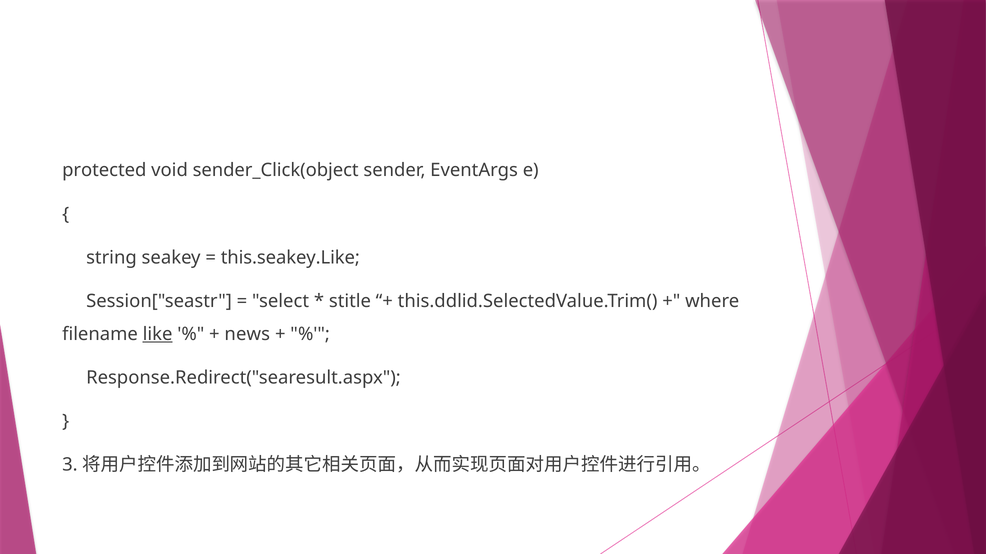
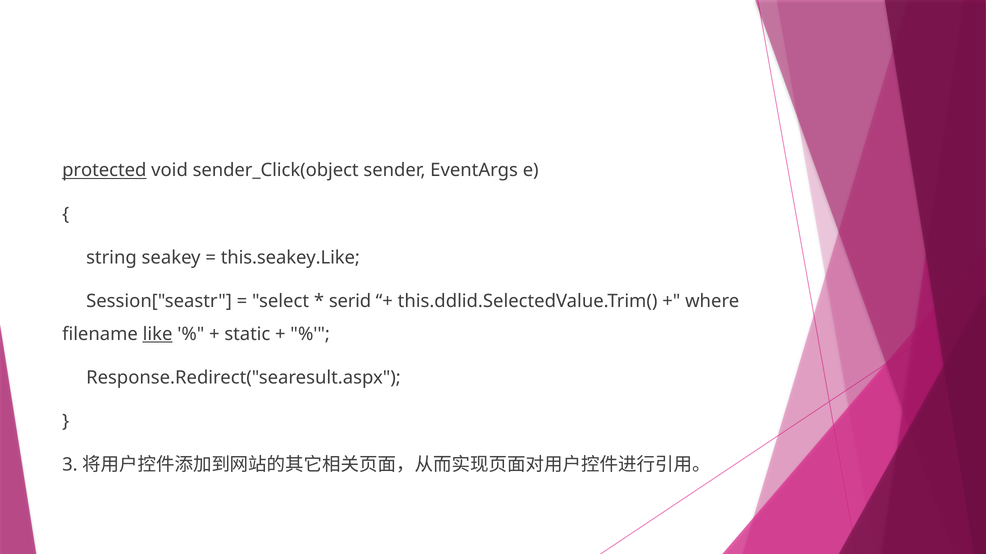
protected underline: none -> present
stitle: stitle -> serid
news: news -> static
